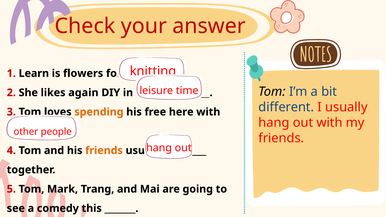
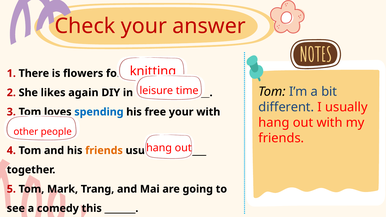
Learn: Learn -> There
spending colour: orange -> blue
free here: here -> your
